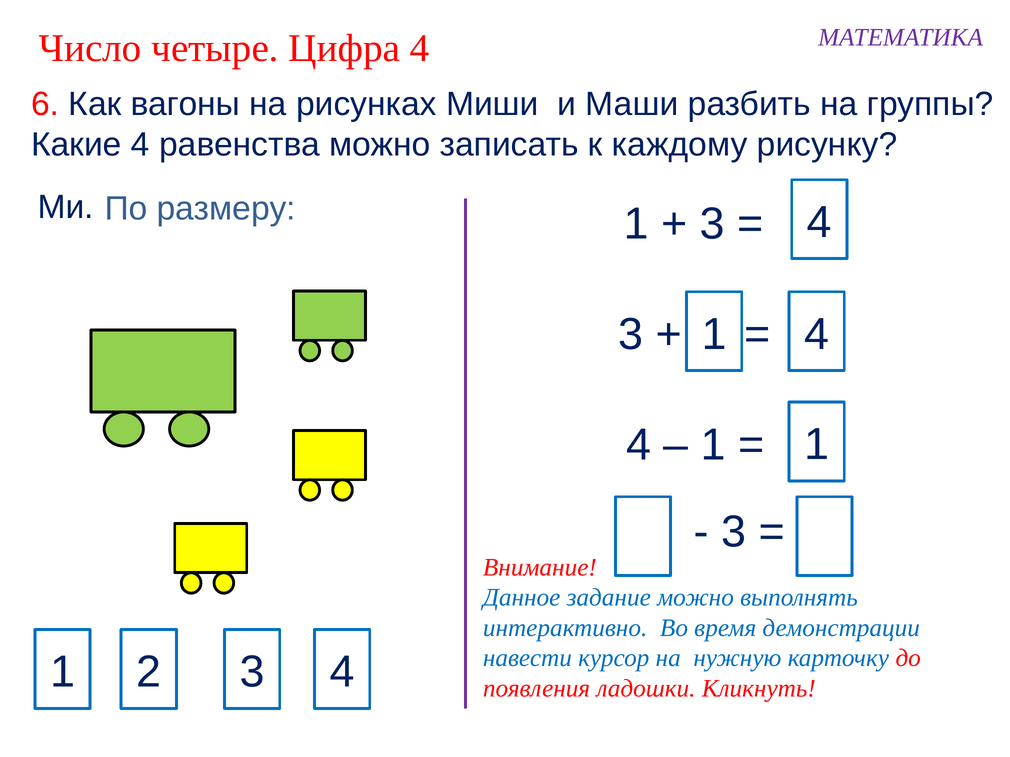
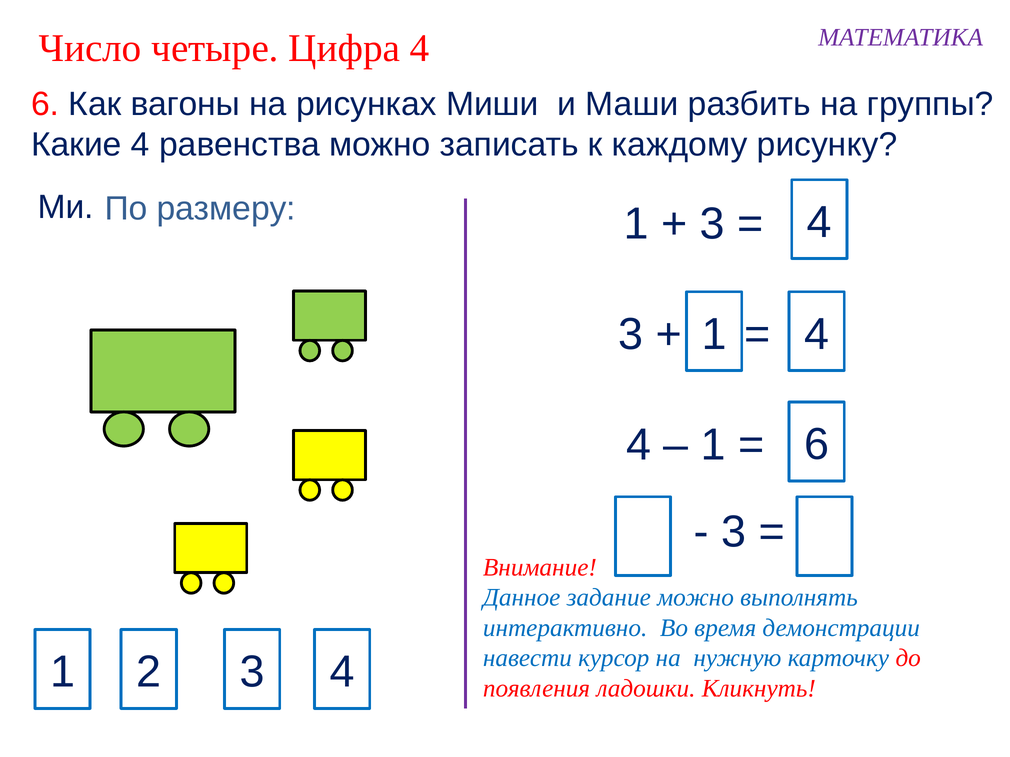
1 at (817, 445): 1 -> 6
